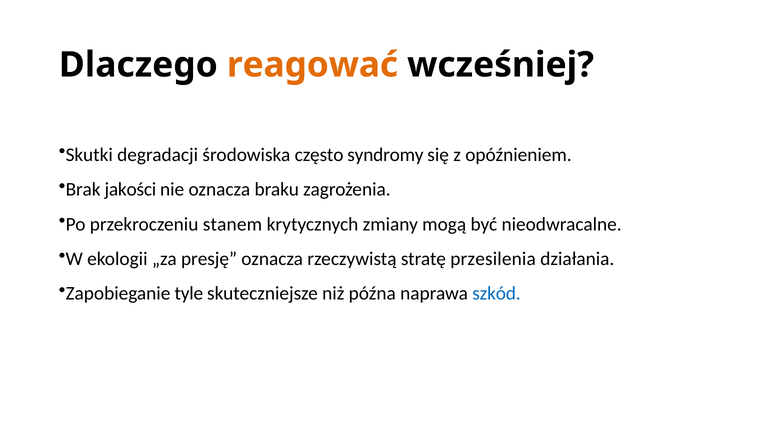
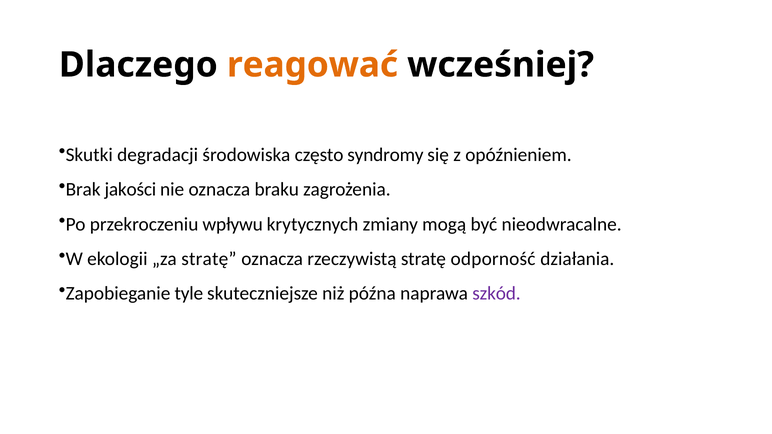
stanem: stanem -> wpływu
„za presję: presję -> stratę
przesilenia: przesilenia -> odporność
szkód colour: blue -> purple
